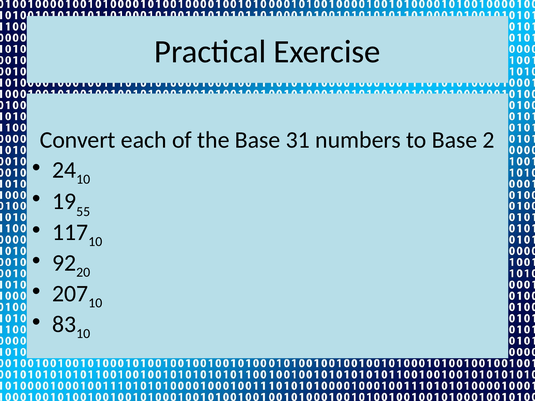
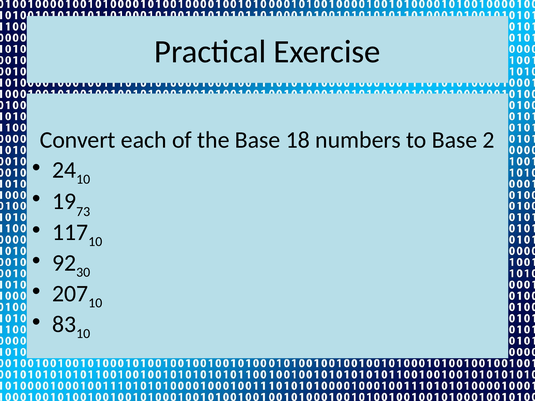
31: 31 -> 18
55: 55 -> 73
20: 20 -> 30
